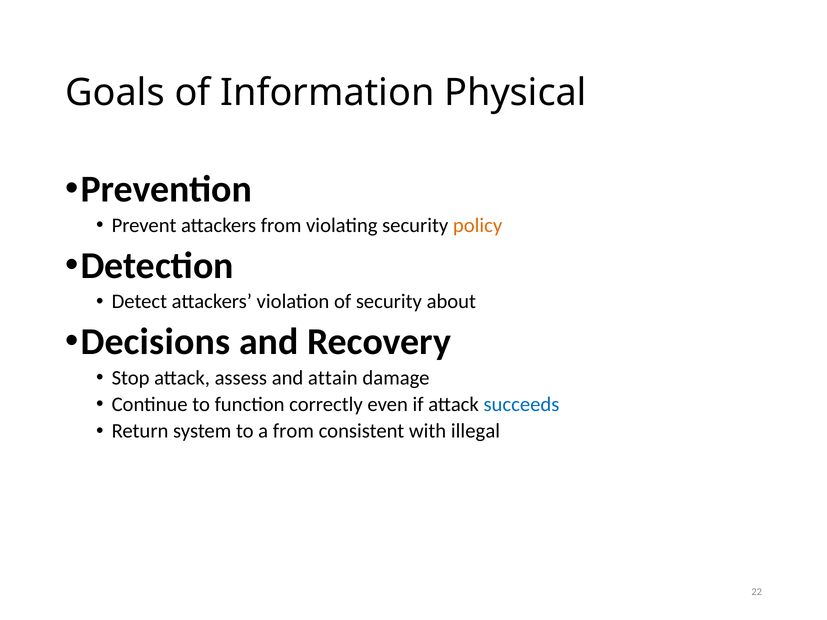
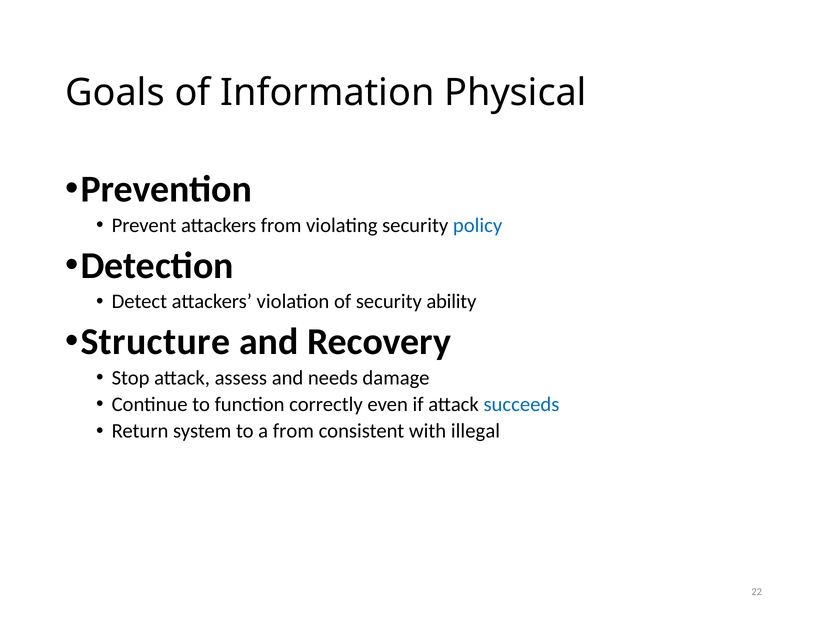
policy colour: orange -> blue
about: about -> ability
Decisions: Decisions -> Structure
attain: attain -> needs
